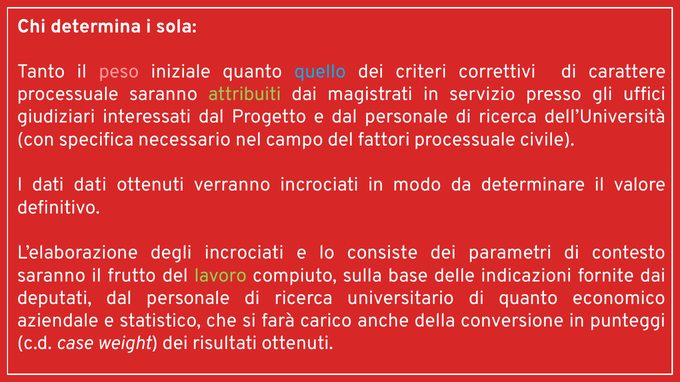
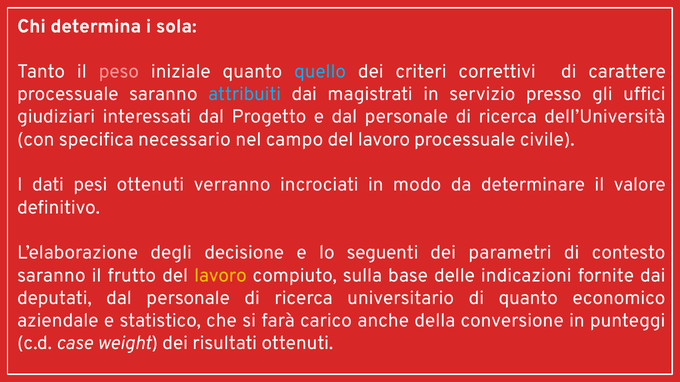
attribuiti colour: light green -> light blue
campo del fattori: fattori -> lavoro
dati dati: dati -> pesi
degli incrociati: incrociati -> decisione
consiste: consiste -> seguenti
lavoro at (220, 276) colour: light green -> yellow
